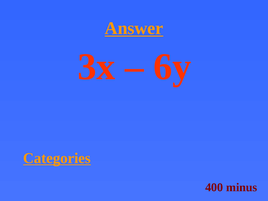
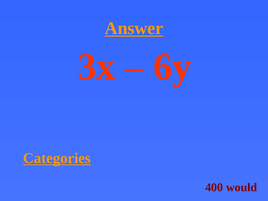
minus: minus -> would
